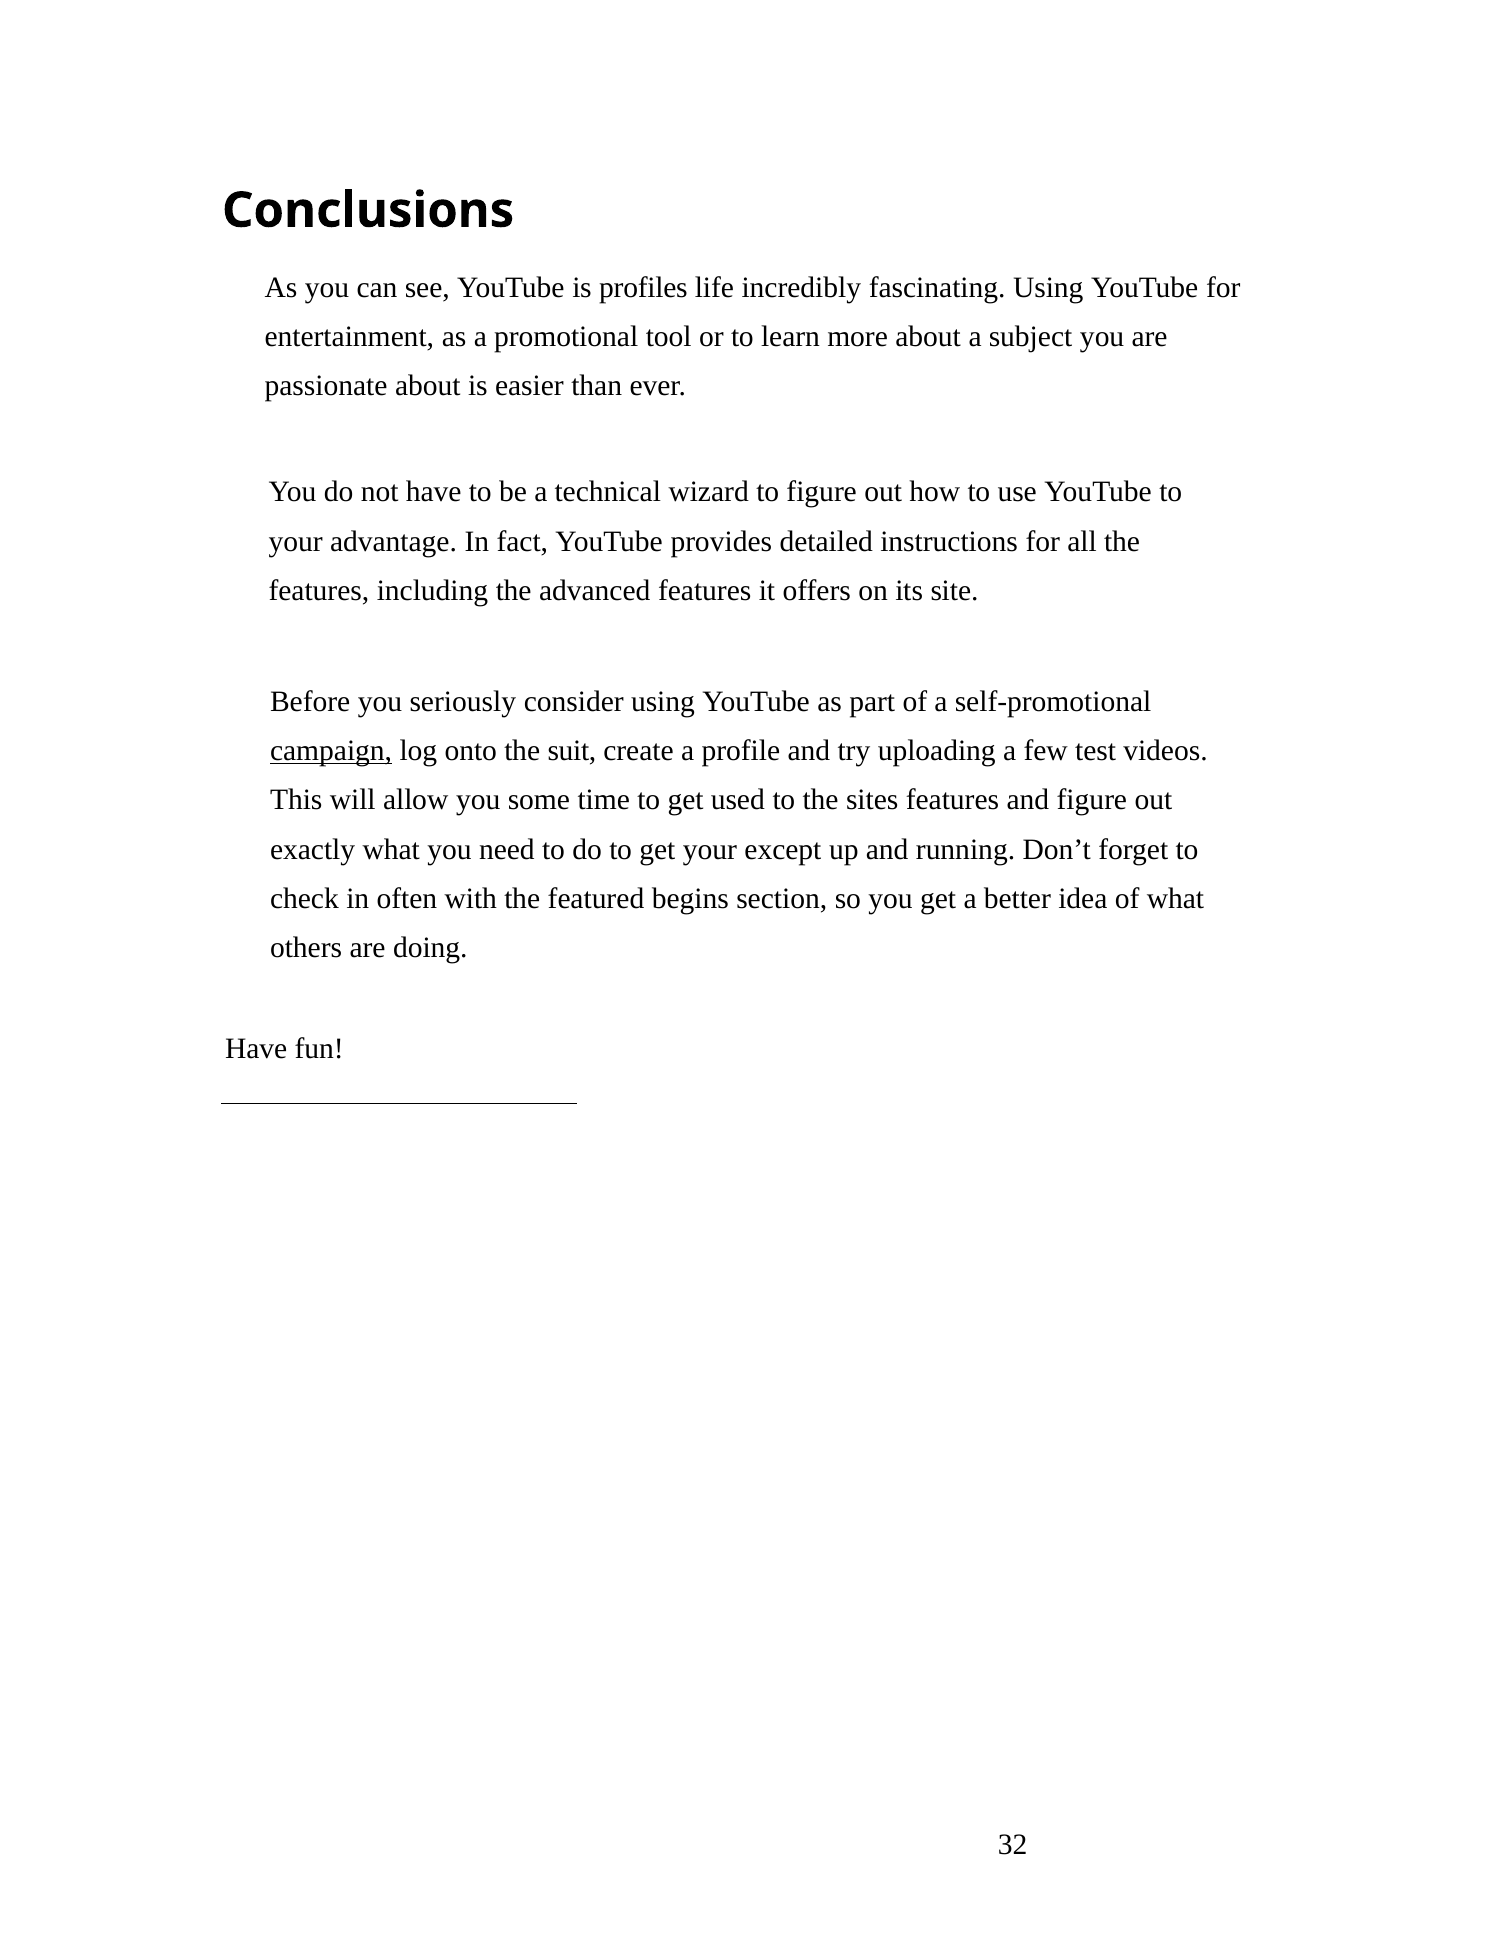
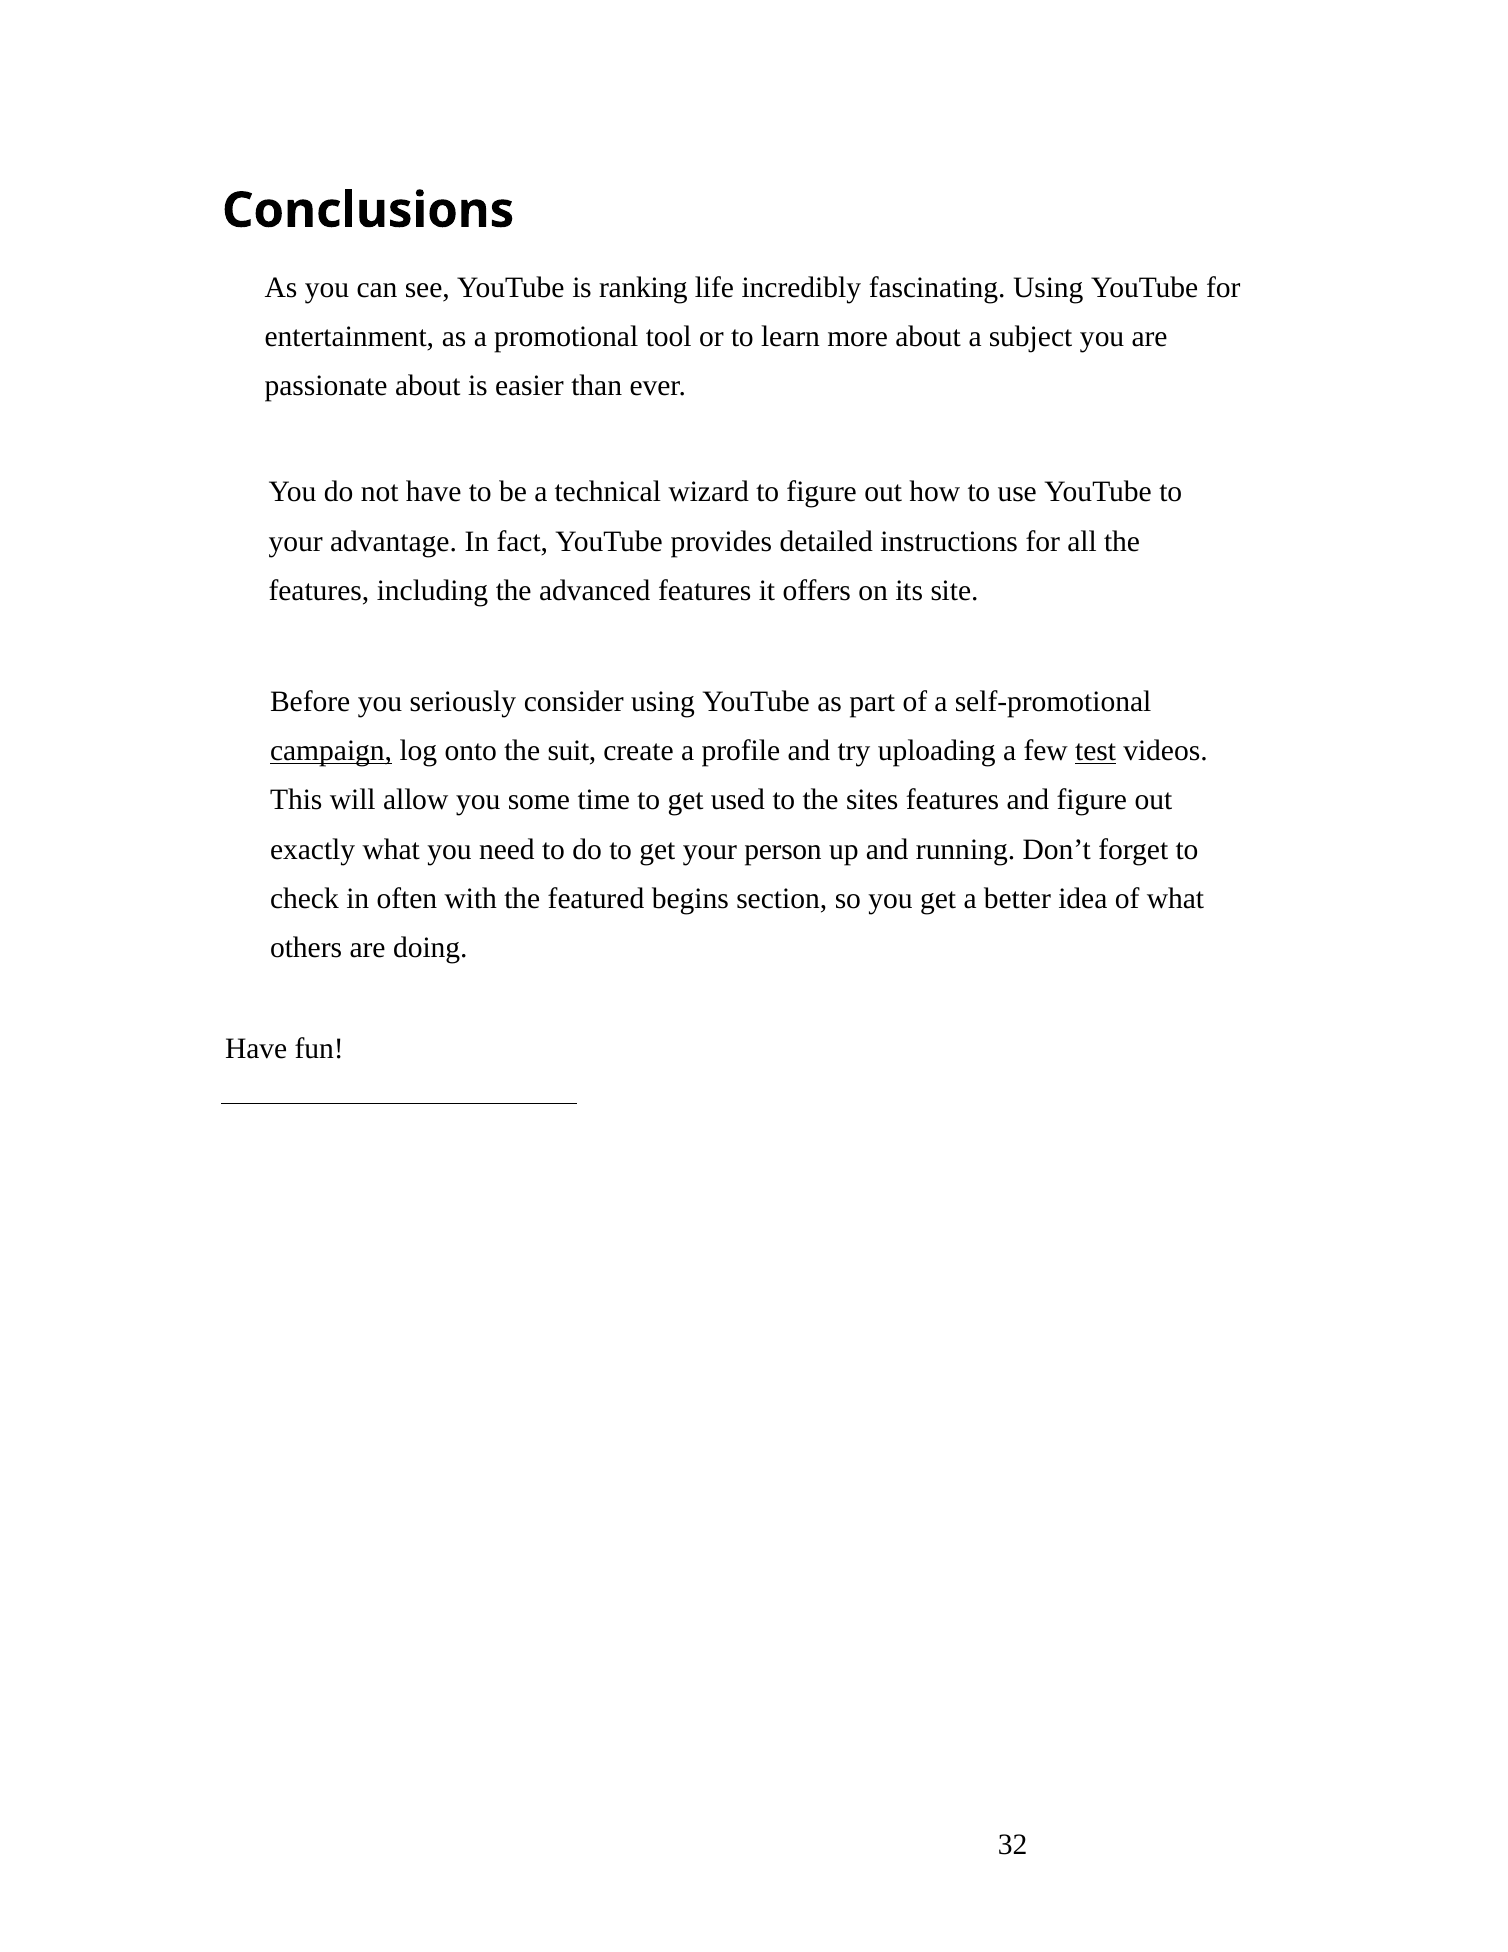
profiles: profiles -> ranking
test underline: none -> present
except: except -> person
